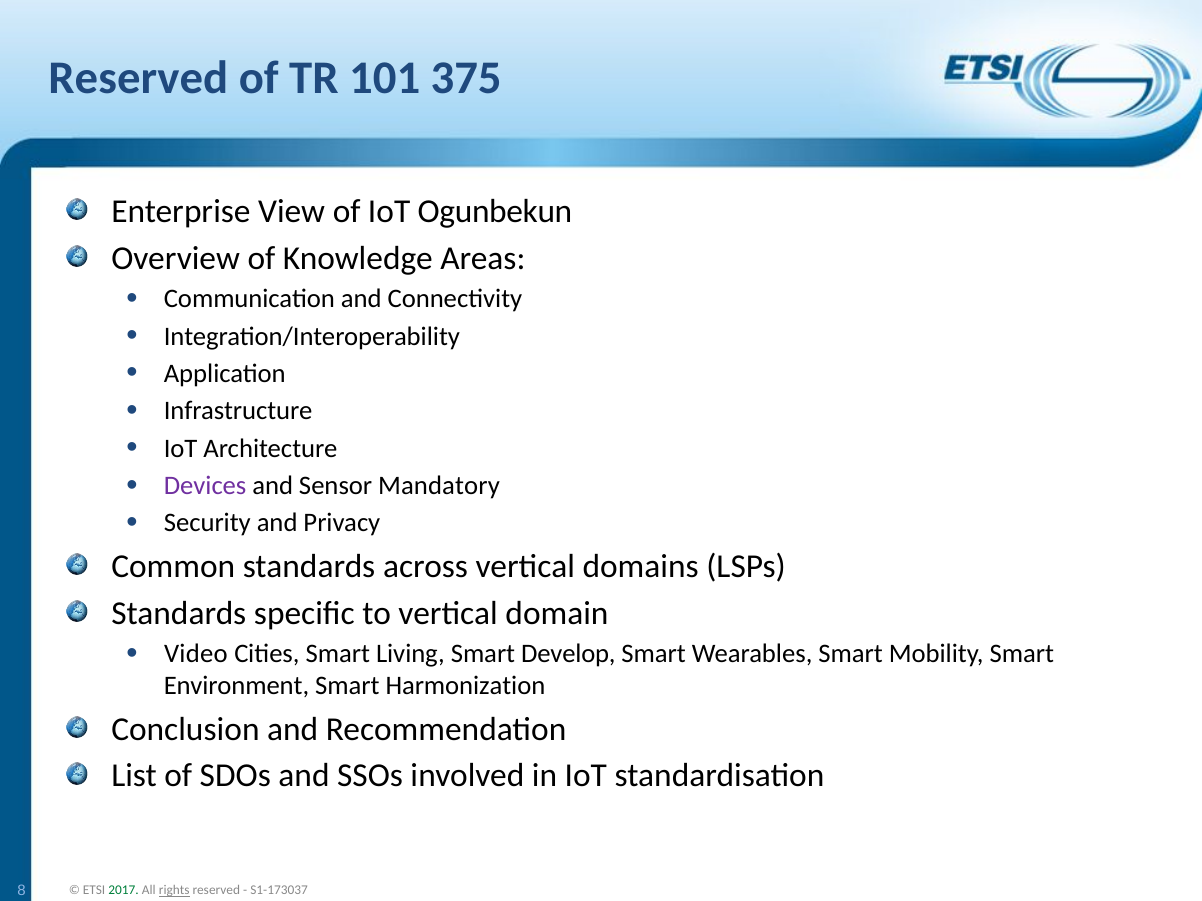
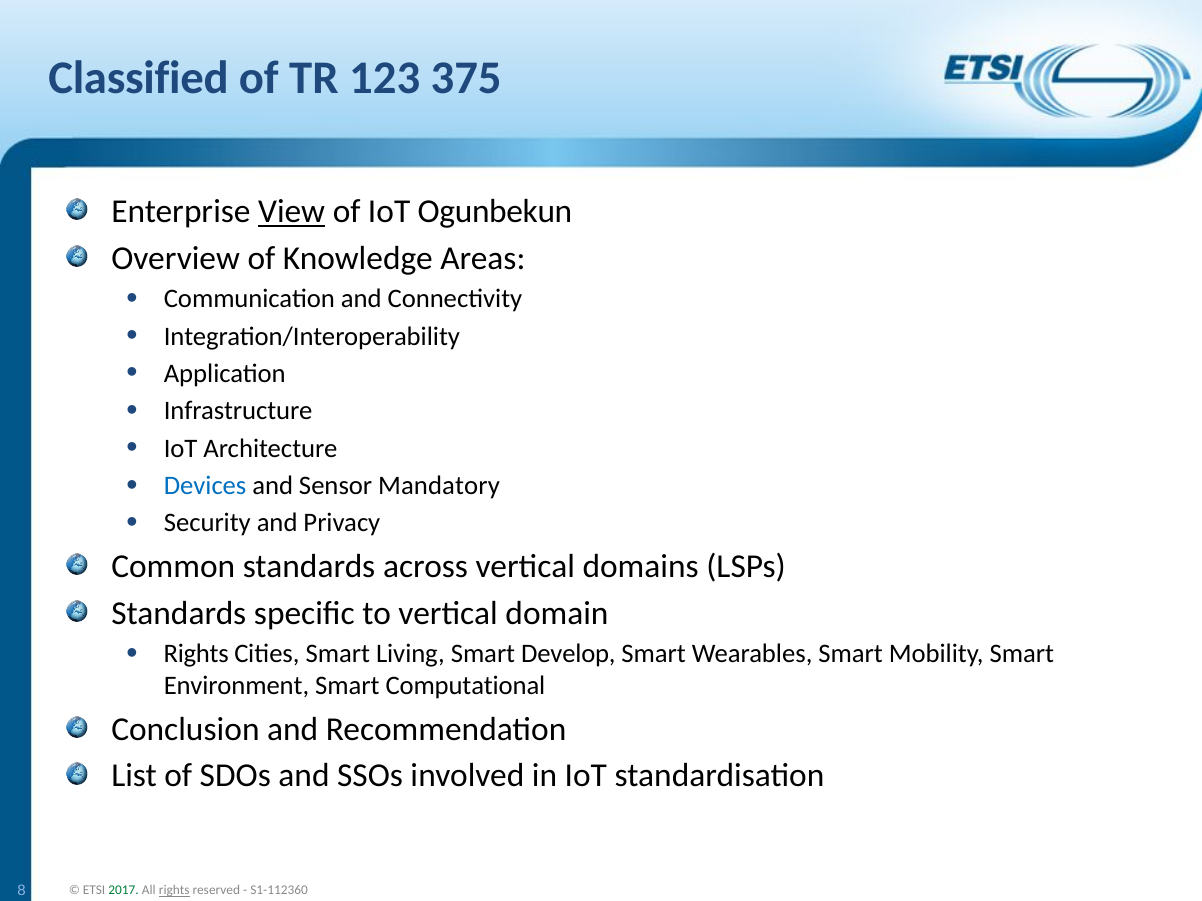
Reserved at (138, 78): Reserved -> Classified
101: 101 -> 123
View underline: none -> present
Devices colour: purple -> blue
Video at (196, 654): Video -> Rights
Harmonization: Harmonization -> Computational
S1-173037: S1-173037 -> S1-112360
